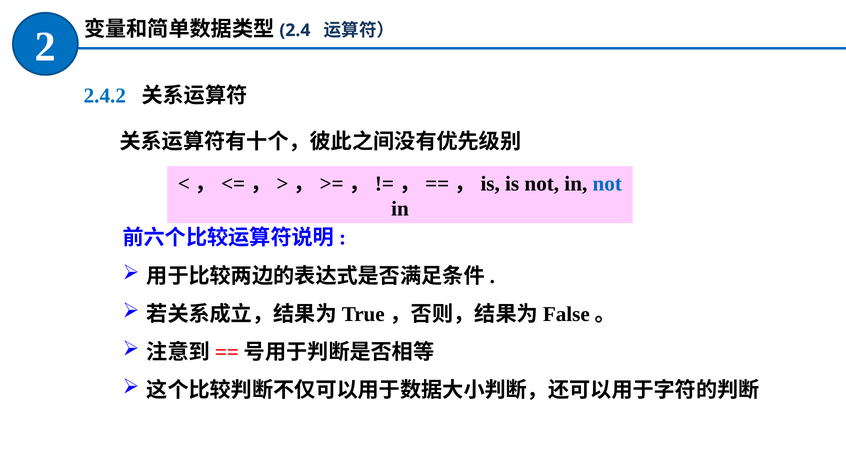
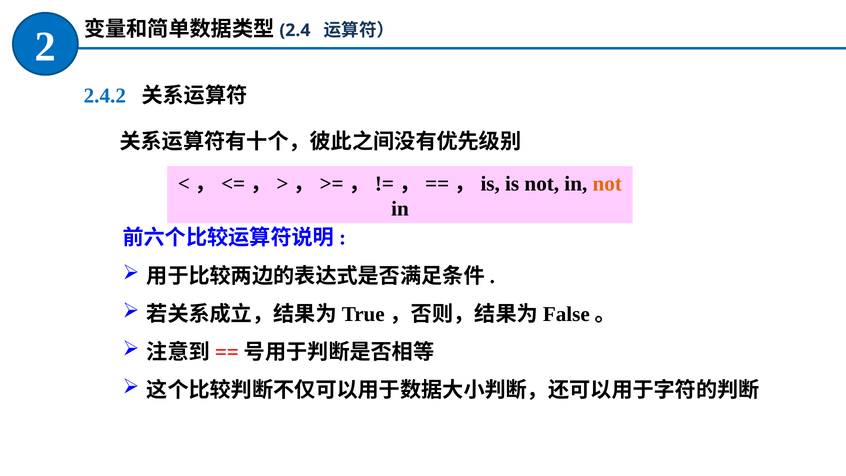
not at (607, 183) colour: blue -> orange
